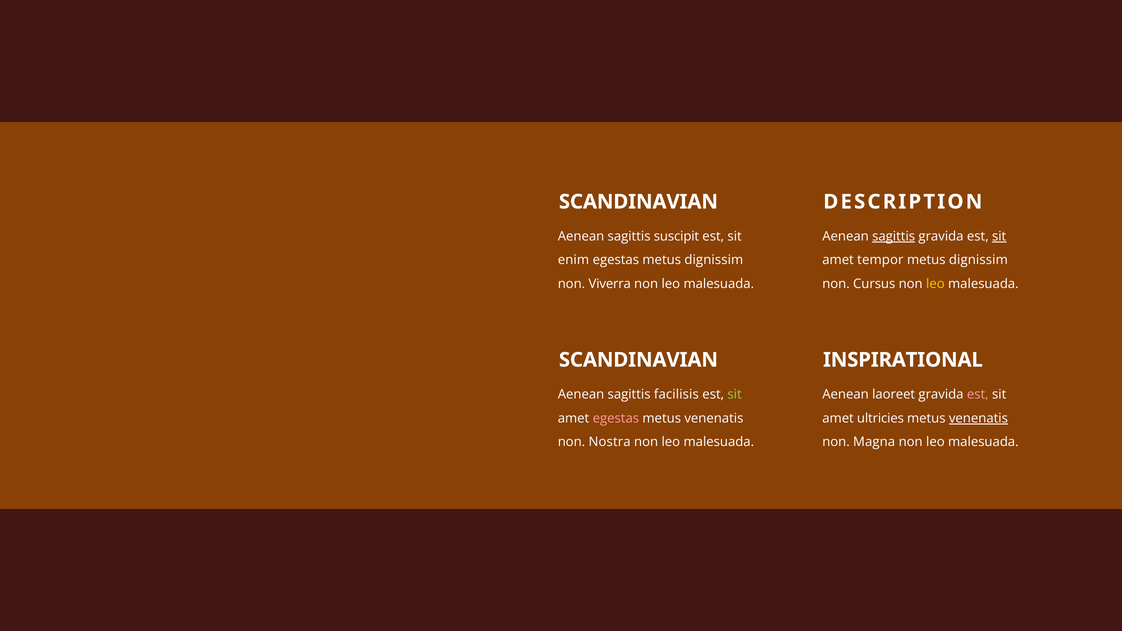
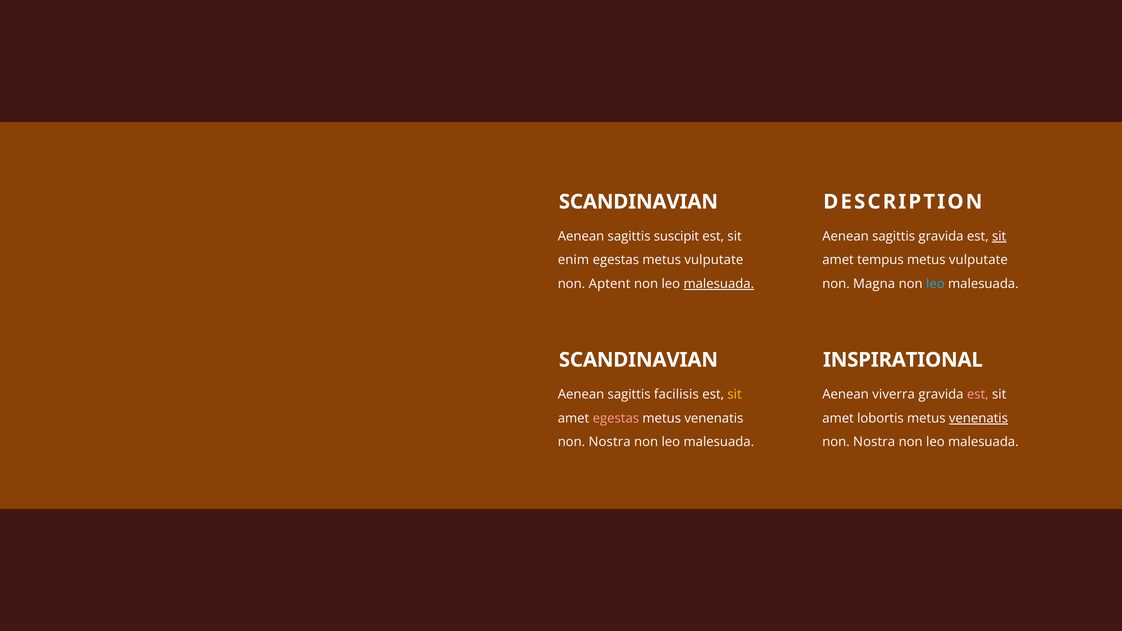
sagittis at (894, 237) underline: present -> none
egestas metus dignissim: dignissim -> vulputate
tempor: tempor -> tempus
dignissim at (978, 260): dignissim -> vulputate
Viverra: Viverra -> Aptent
malesuada at (719, 284) underline: none -> present
Cursus: Cursus -> Magna
leo at (935, 284) colour: yellow -> light blue
sit at (735, 395) colour: light green -> yellow
laoreet: laoreet -> viverra
ultricies: ultricies -> lobortis
Magna at (874, 442): Magna -> Nostra
